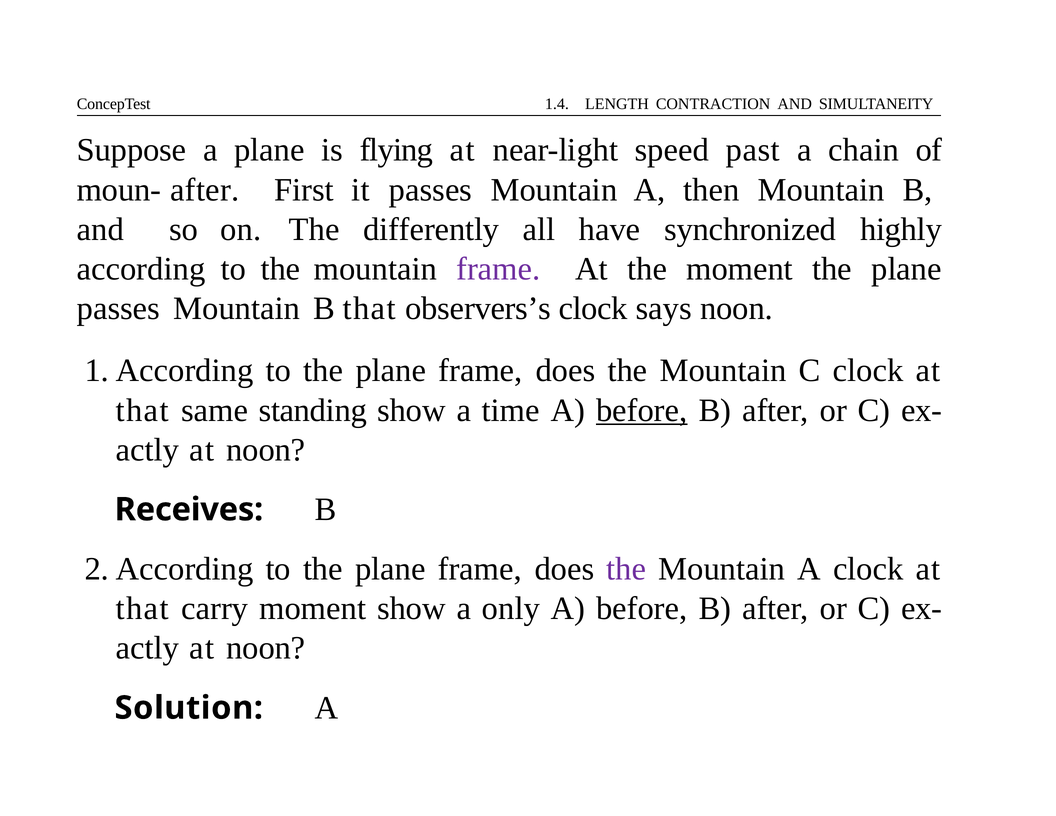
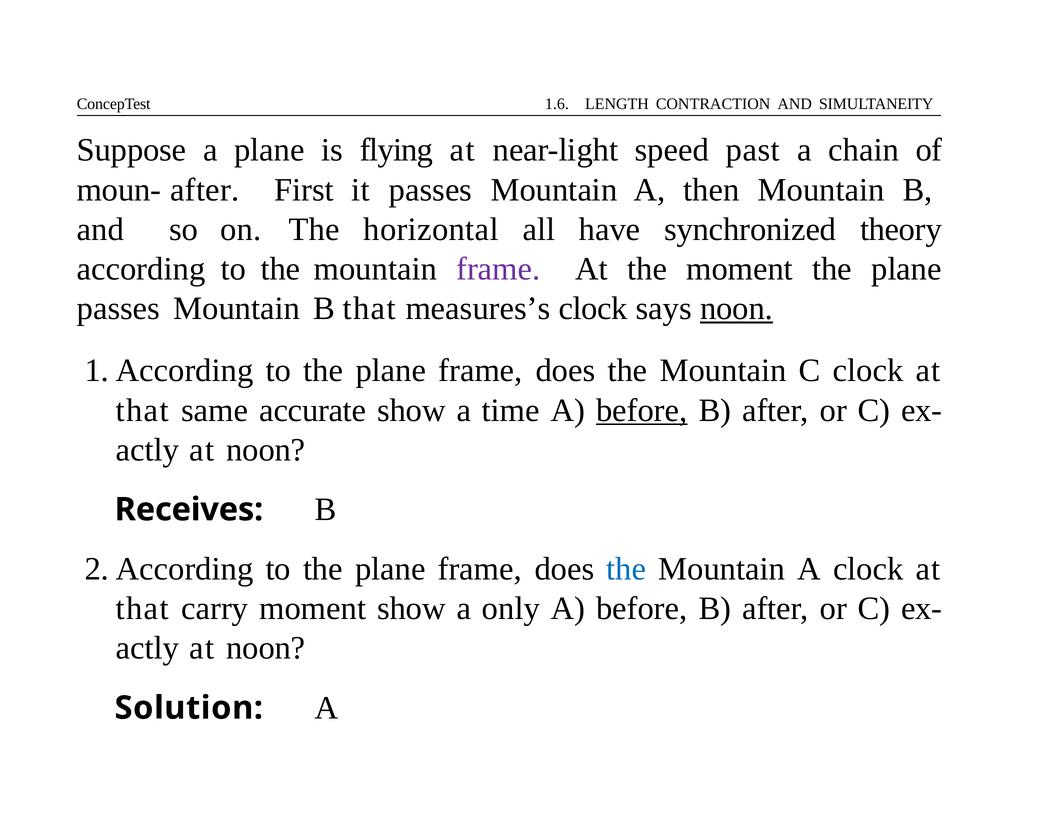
1.4: 1.4 -> 1.6
differently: differently -> horizontal
highly: highly -> theory
observers’s: observers’s -> measures’s
noon at (737, 308) underline: none -> present
standing: standing -> accurate
the at (626, 569) colour: purple -> blue
